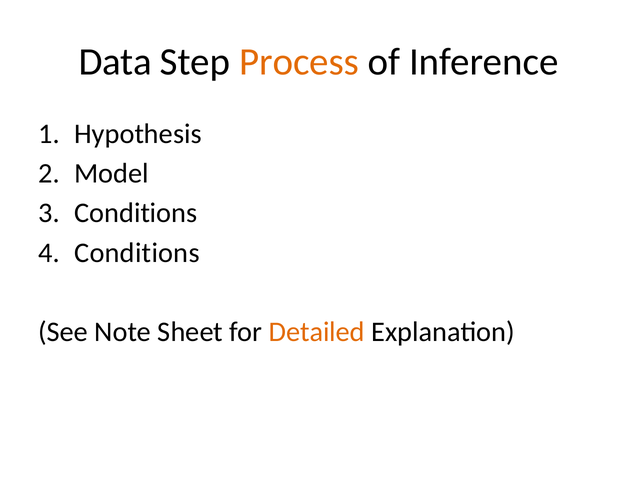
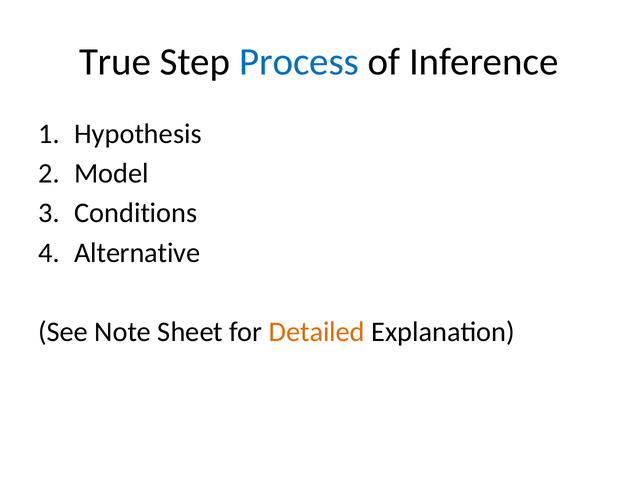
Data: Data -> True
Process colour: orange -> blue
Conditions at (137, 253): Conditions -> Alternative
